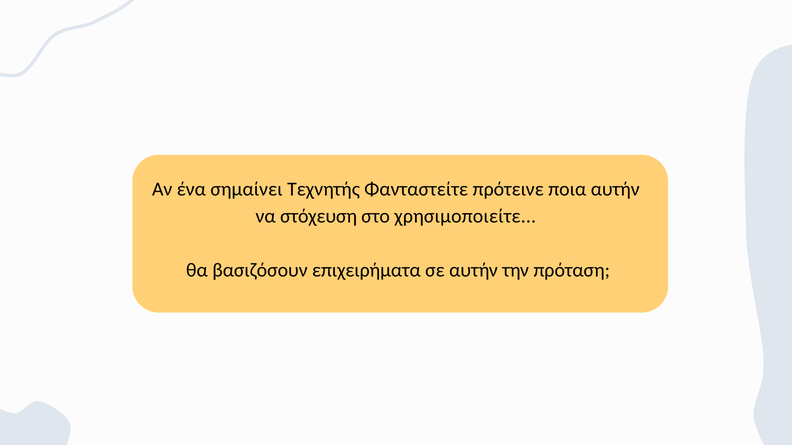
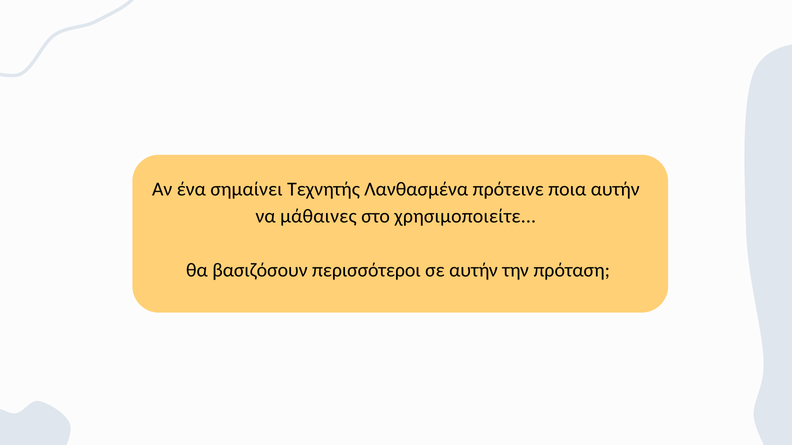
Φανταστείτε: Φανταστείτε -> Λανθασμένα
στόχευση: στόχευση -> μάθαινες
επιχειρήματα: επιχειρήματα -> περισσότεροι
